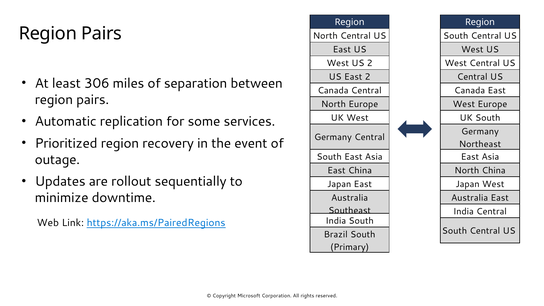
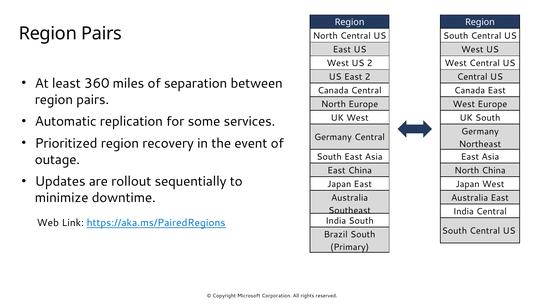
306: 306 -> 360
